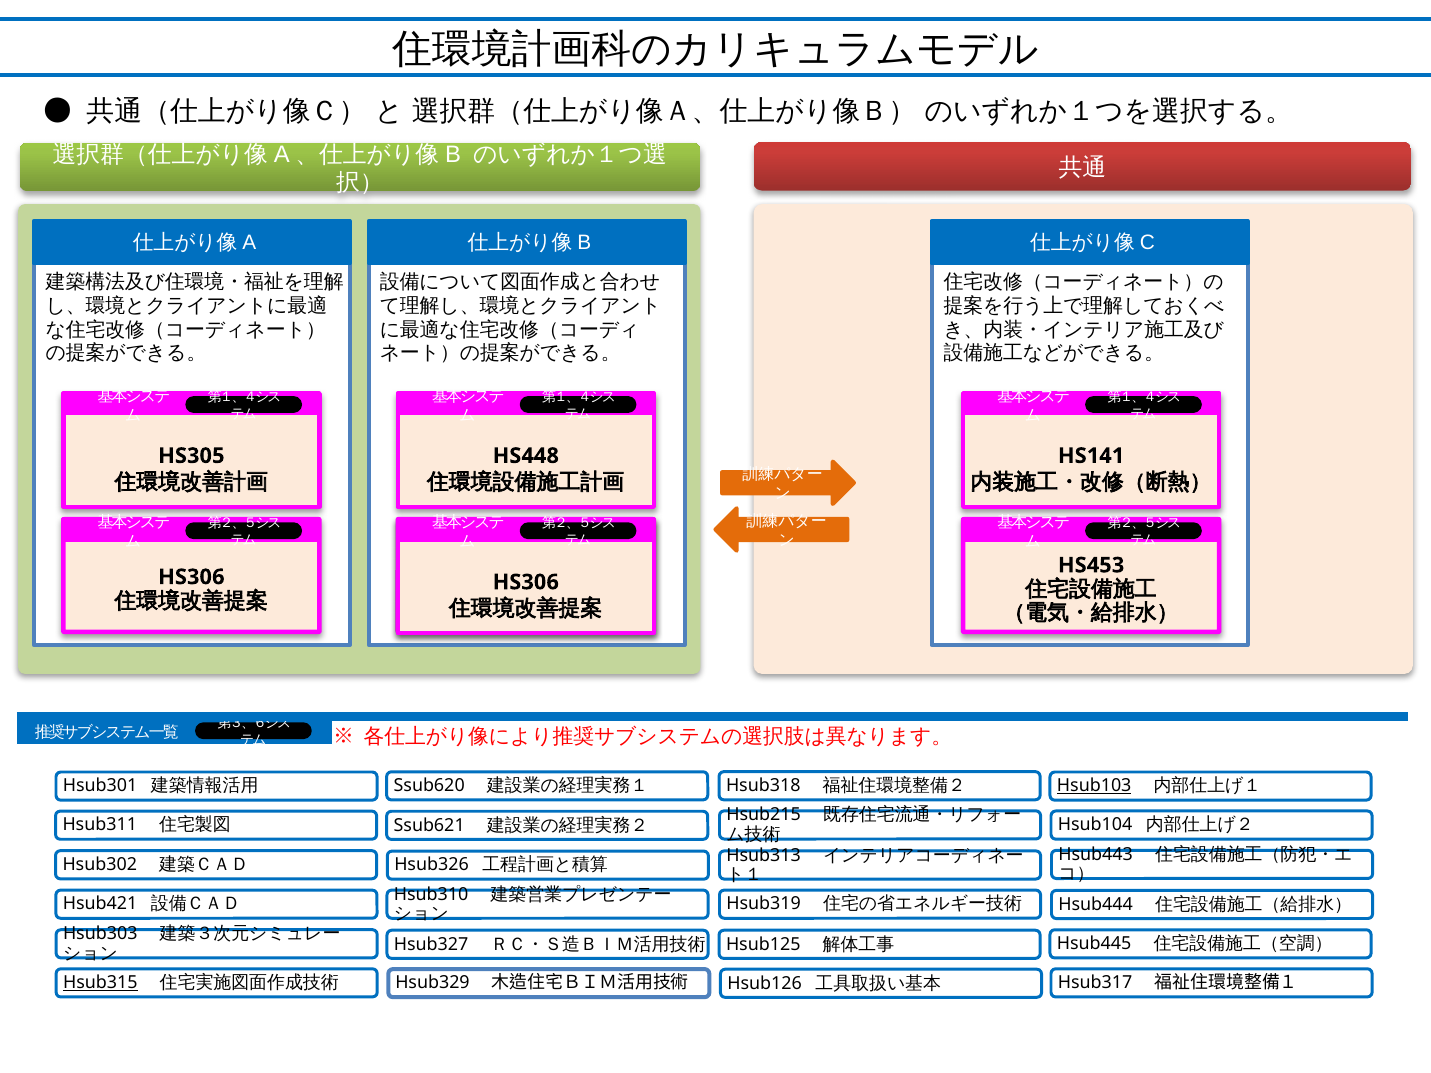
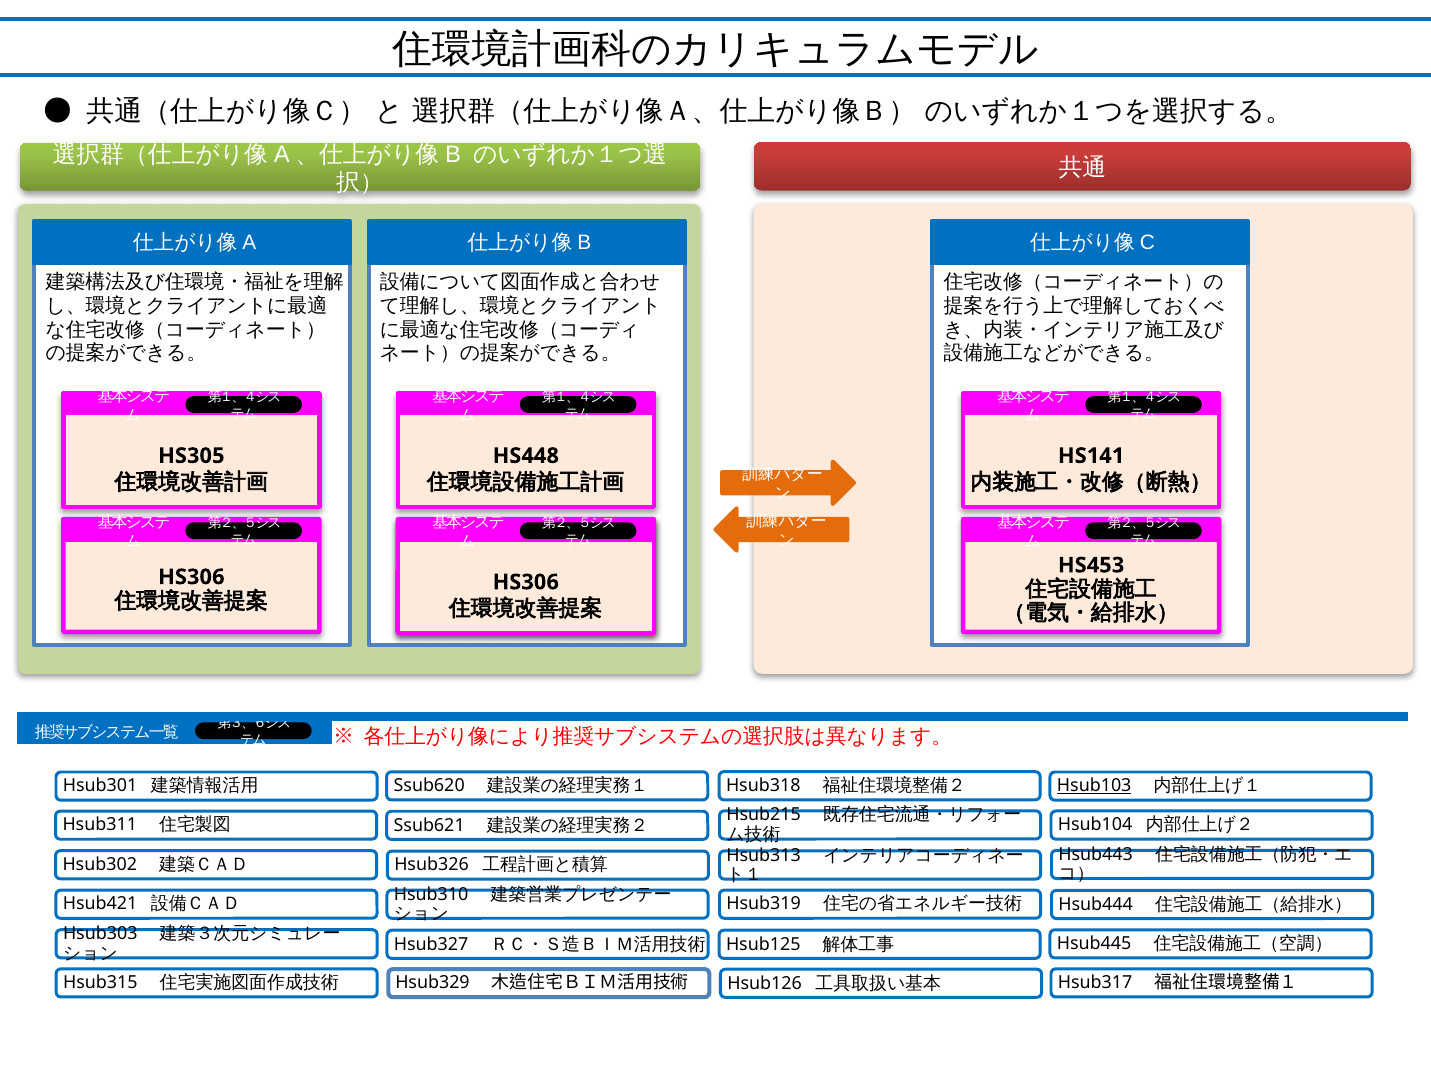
Hsub315 underline: present -> none
